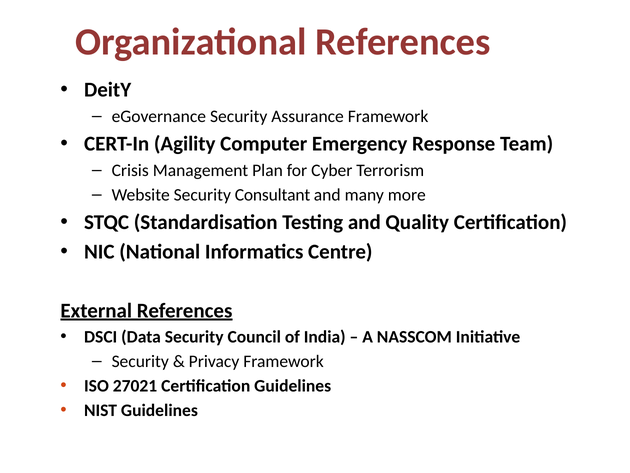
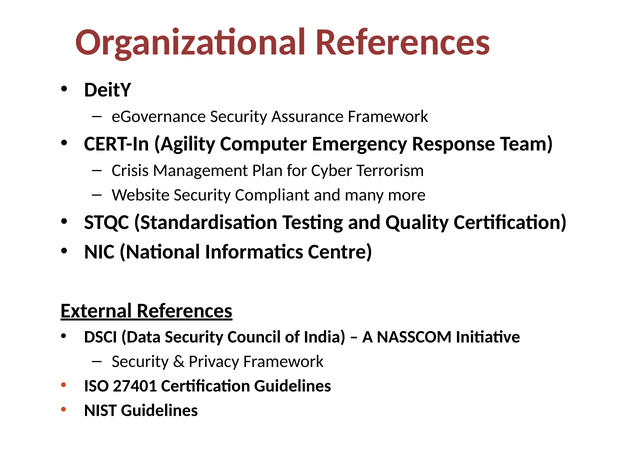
Consultant: Consultant -> Compliant
27021: 27021 -> 27401
